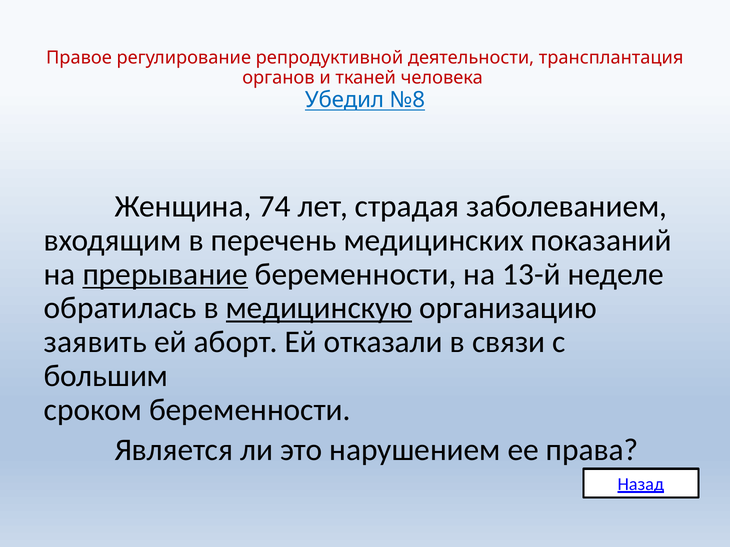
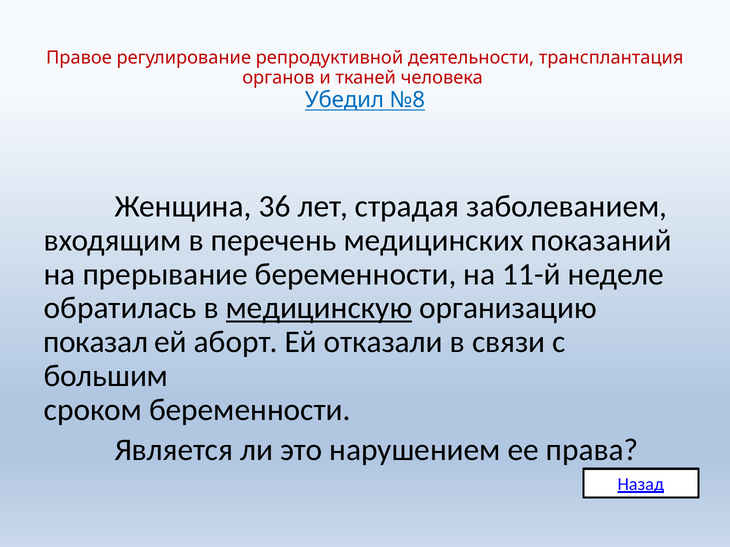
74: 74 -> 36
прерывание underline: present -> none
13-й: 13-й -> 11-й
заявить: заявить -> показал
